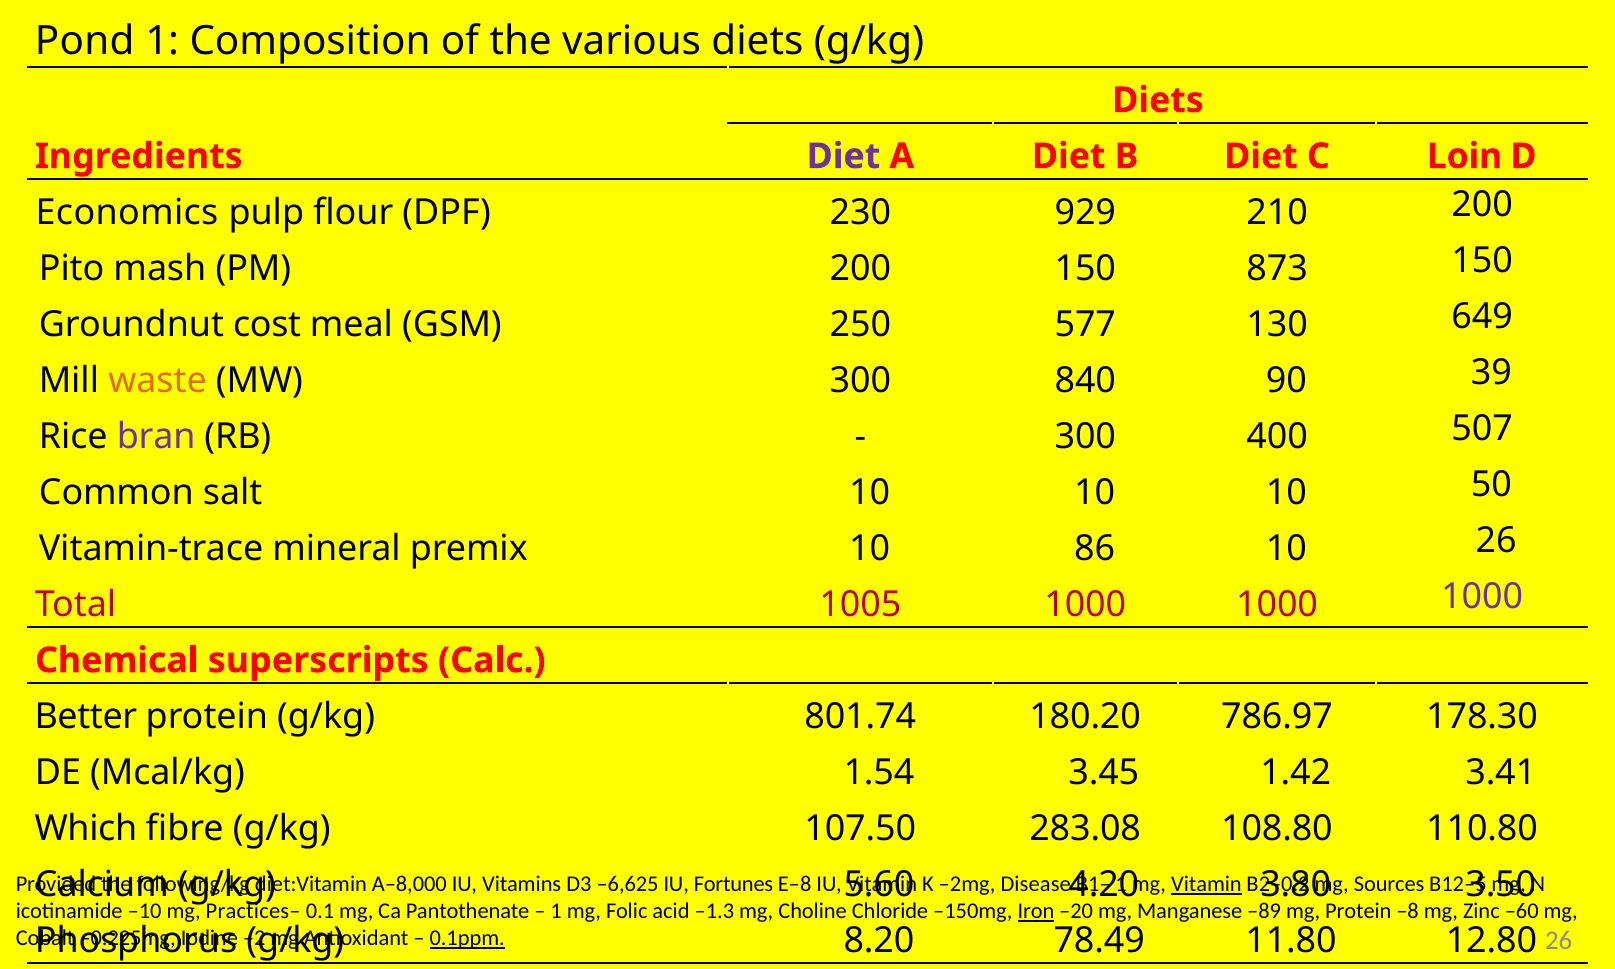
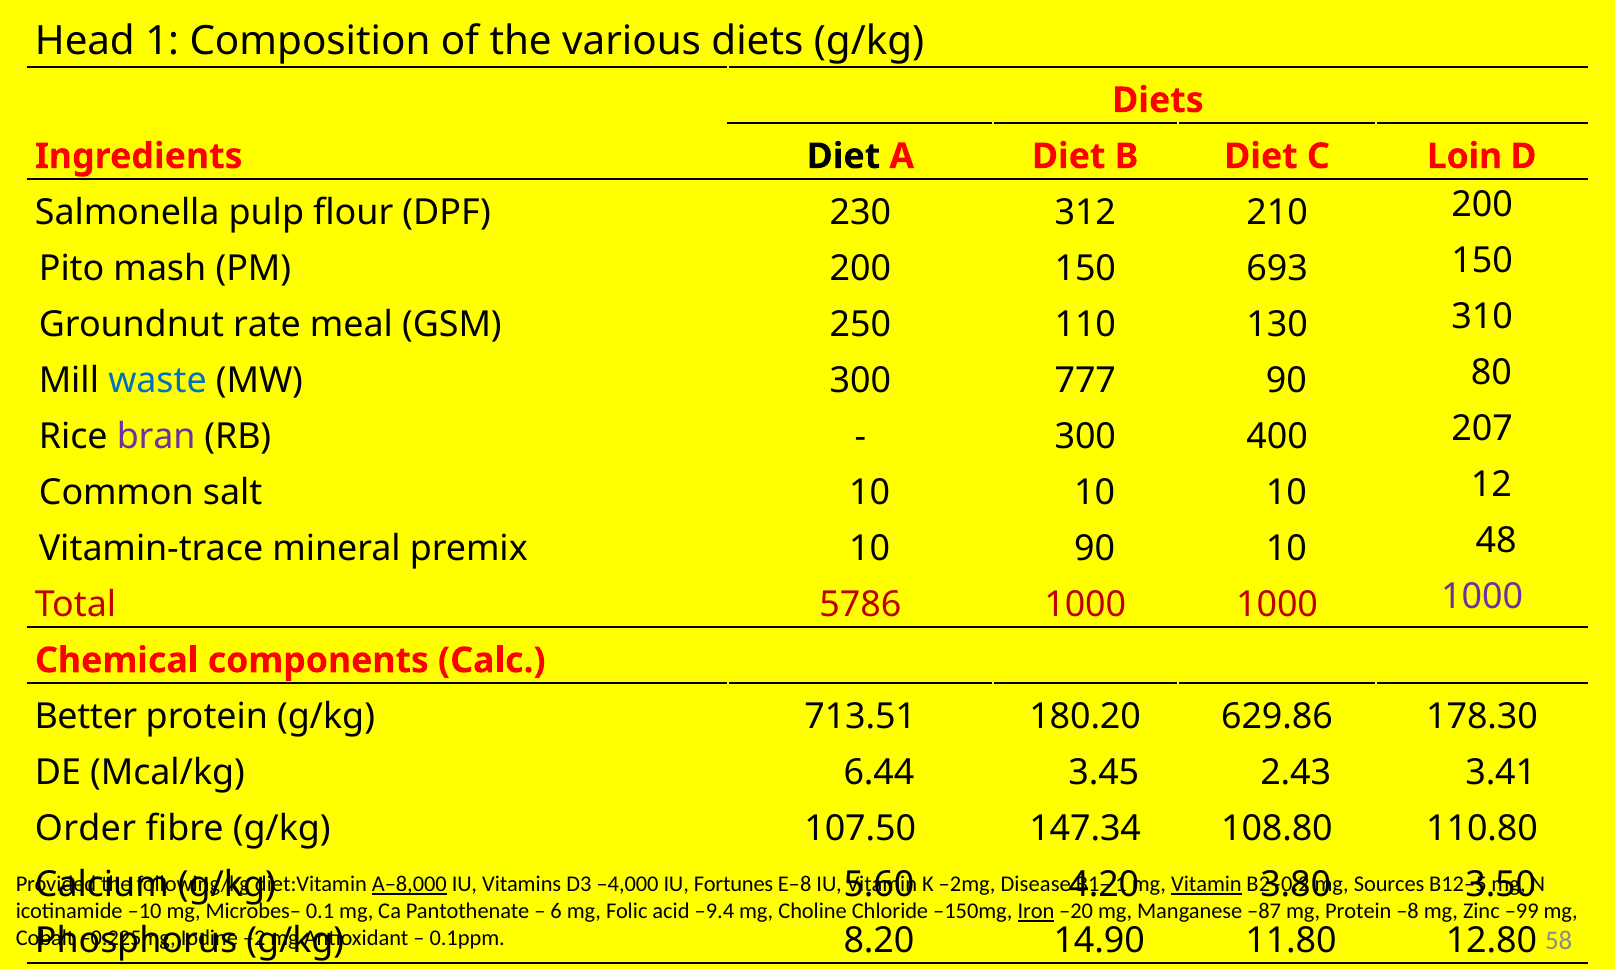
Pond: Pond -> Head
Diet at (843, 156) colour: purple -> black
Economics: Economics -> Salmonella
929: 929 -> 312
873: 873 -> 693
cost: cost -> rate
577: 577 -> 110
649: 649 -> 310
waste colour: orange -> blue
840: 840 -> 777
39: 39 -> 80
507: 507 -> 207
50: 50 -> 12
10 86: 86 -> 90
10 26: 26 -> 48
1005: 1005 -> 5786
superscripts: superscripts -> components
801.74: 801.74 -> 713.51
786.97: 786.97 -> 629.86
1.54: 1.54 -> 6.44
1.42: 1.42 -> 2.43
Which: Which -> Order
283.08: 283.08 -> 147.34
A–8,000 underline: none -> present
–6,625: –6,625 -> –4,000
Practices–: Practices– -> Microbes–
1 at (556, 911): 1 -> 6
–1.3: –1.3 -> –9.4
–89: –89 -> –87
–60: –60 -> –99
0.1ppm underline: present -> none
78.49: 78.49 -> 14.90
12.80 26: 26 -> 58
